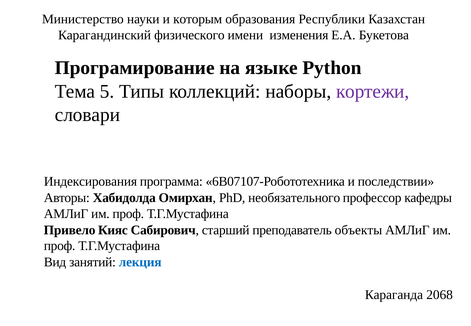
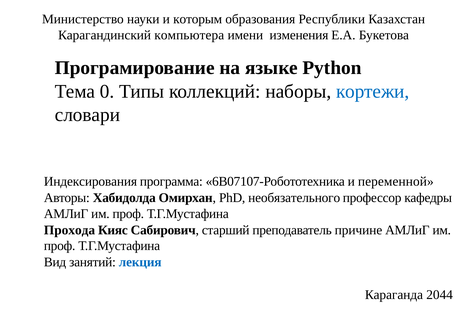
физического: физического -> компьютера
5: 5 -> 0
кортежи colour: purple -> blue
последствии: последствии -> переменной
Привело: Привело -> Прохода
объекты: объекты -> причине
2068: 2068 -> 2044
